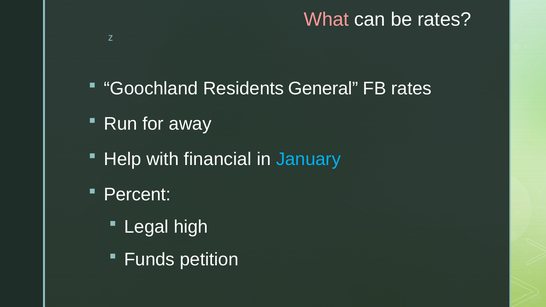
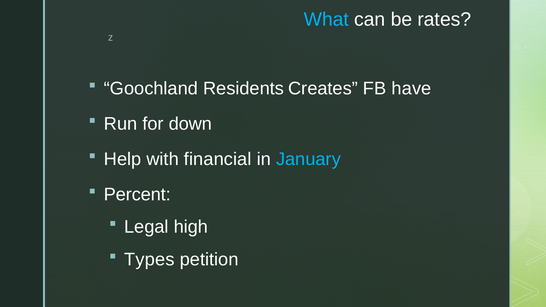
What colour: pink -> light blue
General: General -> Creates
FB rates: rates -> have
away: away -> down
Funds: Funds -> Types
